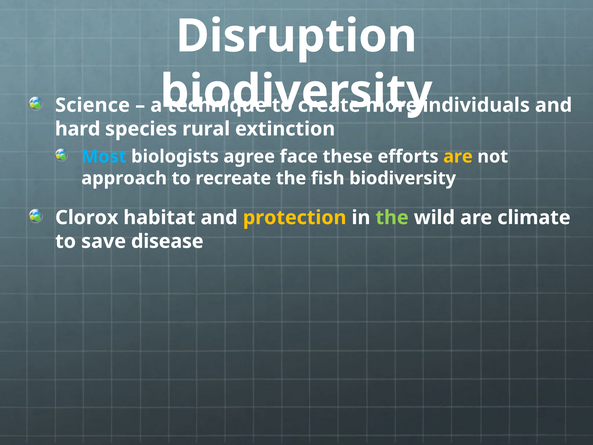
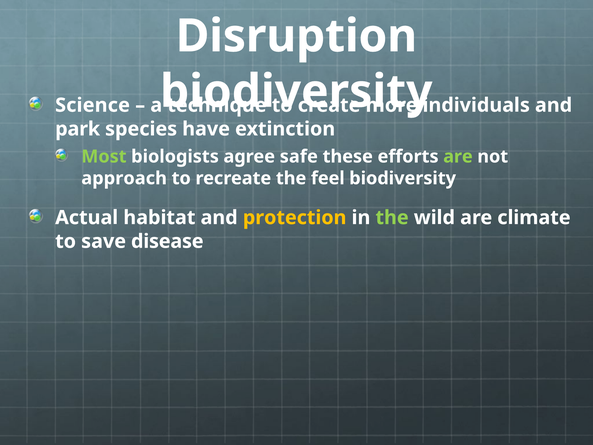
hard: hard -> park
rural: rural -> have
Most colour: light blue -> light green
face: face -> safe
are at (458, 156) colour: yellow -> light green
fish: fish -> feel
Clorox: Clorox -> Actual
